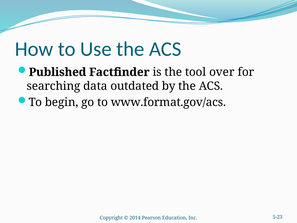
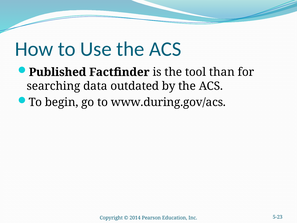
over: over -> than
www.format.gov/acs: www.format.gov/acs -> www.during.gov/acs
